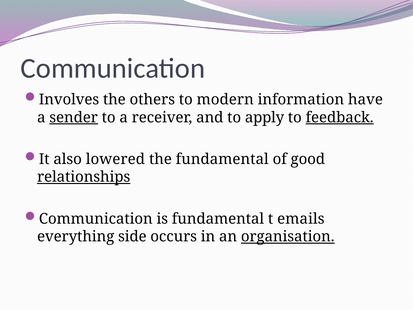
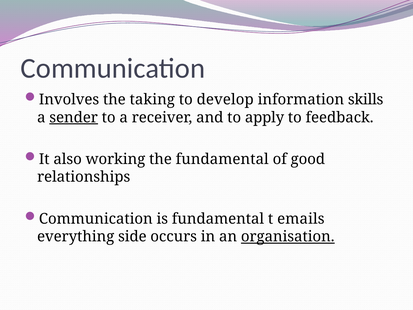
others: others -> taking
modern: modern -> develop
have: have -> skills
feedback underline: present -> none
lowered: lowered -> working
relationships underline: present -> none
